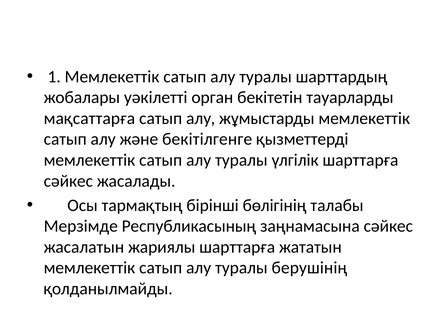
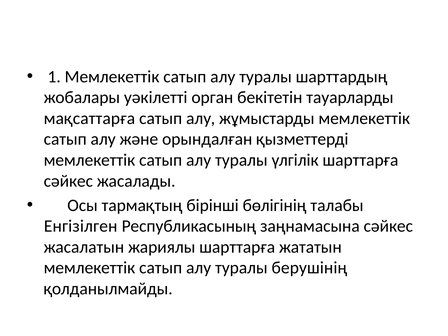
бекітілгенге: бекітілгенге -> орындалған
Мерзімде: Мерзімде -> Енгiзiлген
